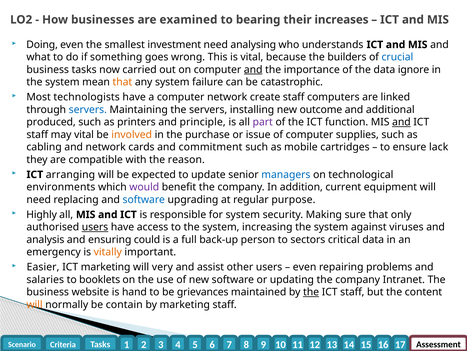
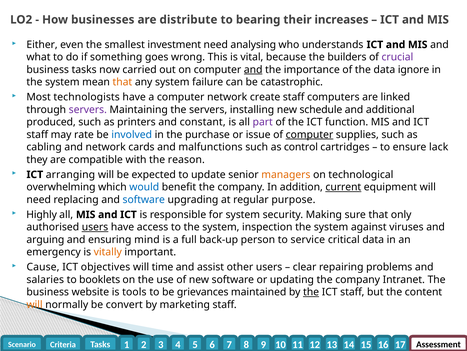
examined: examined -> distribute
Doing: Doing -> Either
crucial colour: blue -> purple
servers at (88, 109) colour: blue -> purple
outcome: outcome -> schedule
principle: principle -> constant
and at (401, 122) underline: present -> none
may vital: vital -> rate
involved colour: orange -> blue
computer at (309, 134) underline: none -> present
commitment: commitment -> malfunctions
mobile: mobile -> control
managers colour: blue -> orange
environments: environments -> overwhelming
would colour: purple -> blue
current underline: none -> present
increasing: increasing -> inspection
analysis: analysis -> arguing
could: could -> mind
sectors: sectors -> service
Easier: Easier -> Cause
ICT marketing: marketing -> objectives
very: very -> time
even at (305, 267): even -> clear
hand: hand -> tools
contain: contain -> convert
